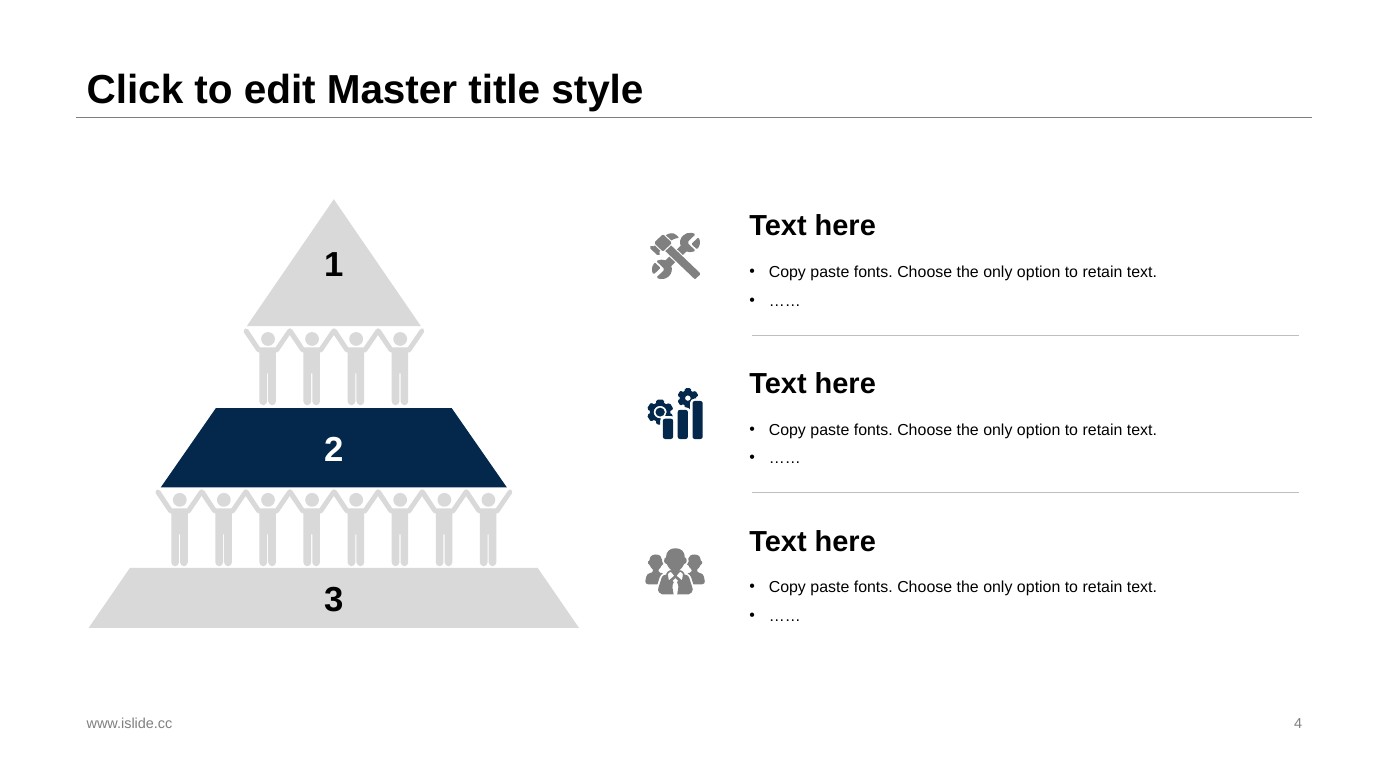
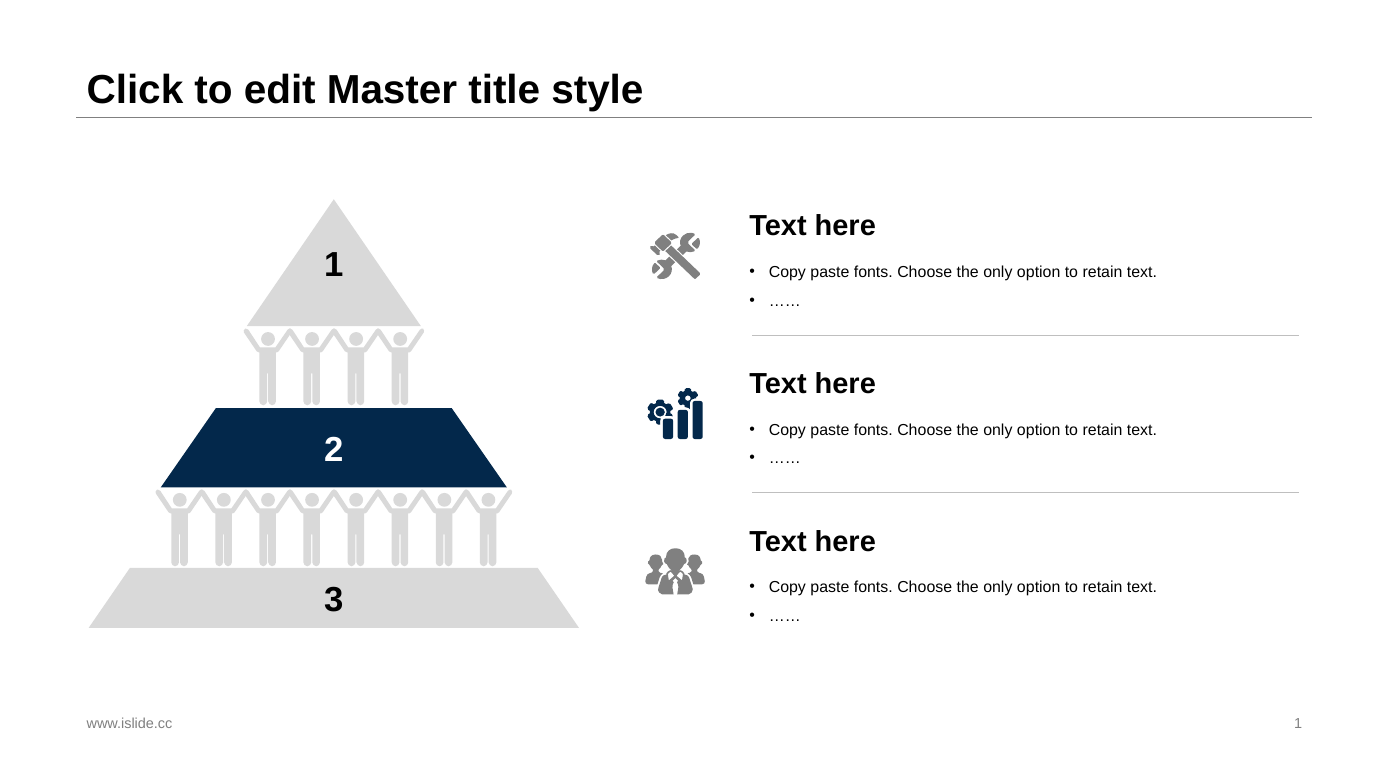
www.islide.cc 4: 4 -> 1
